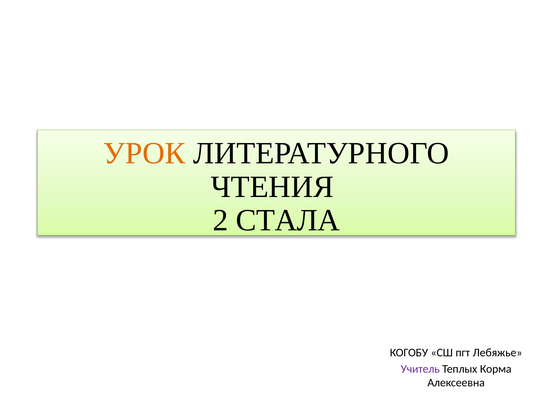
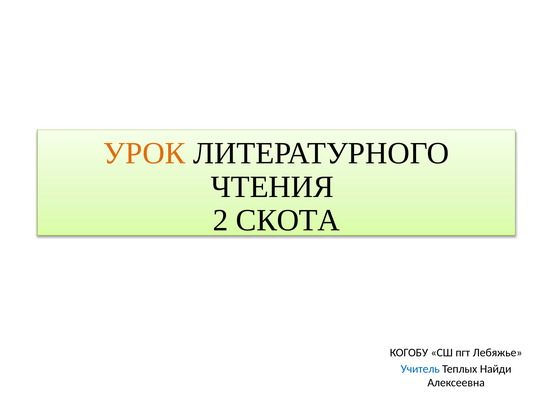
СТАЛА: СТАЛА -> СКОТА
Учитель colour: purple -> blue
Корма: Корма -> Найди
